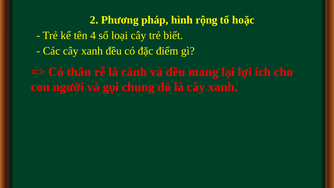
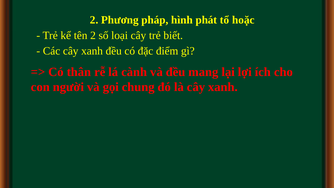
rộng: rộng -> phát
tên 4: 4 -> 2
